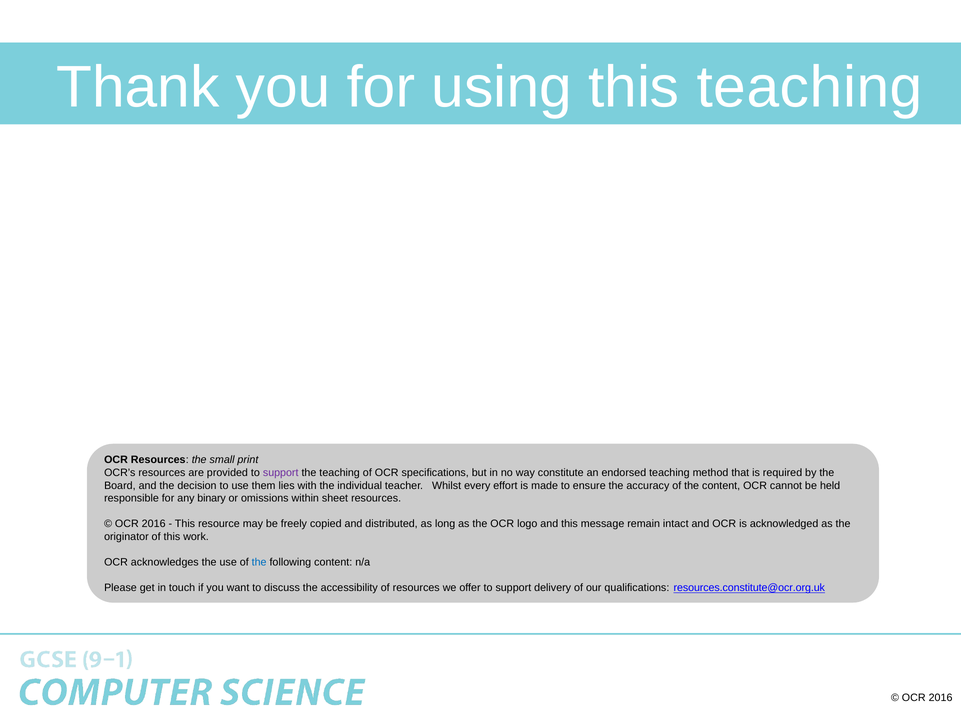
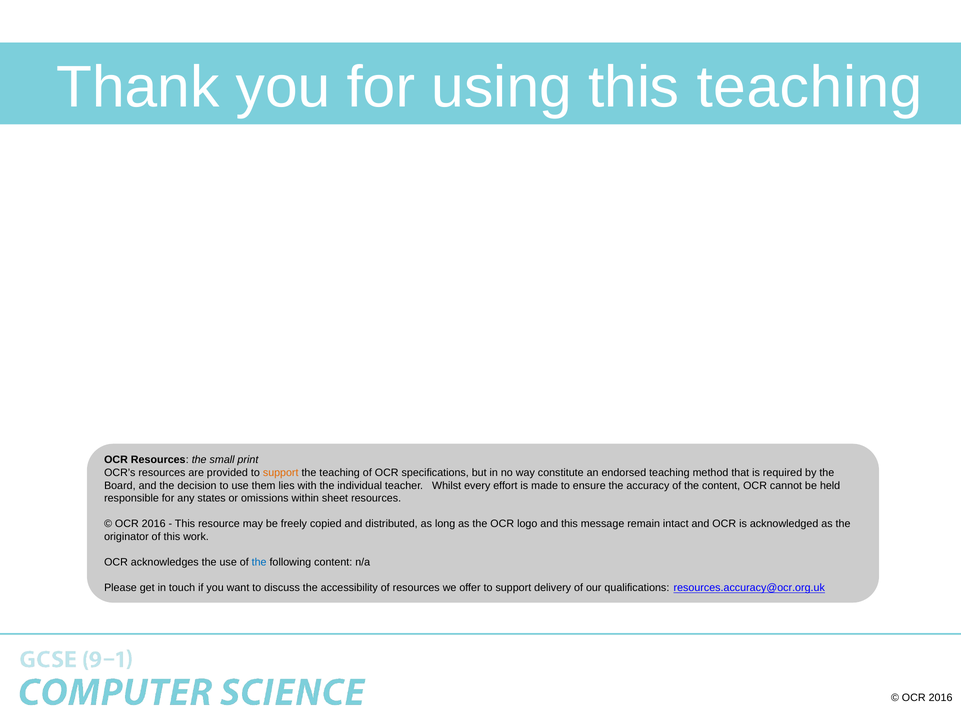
support at (281, 473) colour: purple -> orange
binary: binary -> states
resources.constitute@ocr.org.uk: resources.constitute@ocr.org.uk -> resources.accuracy@ocr.org.uk
